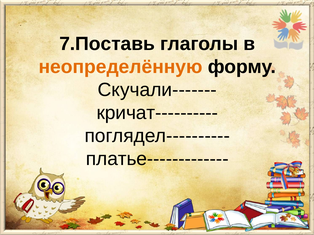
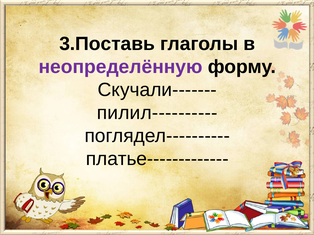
7.Поставь: 7.Поставь -> 3.Поставь
неопределённую colour: orange -> purple
кричат----------: кричат---------- -> пилил----------
